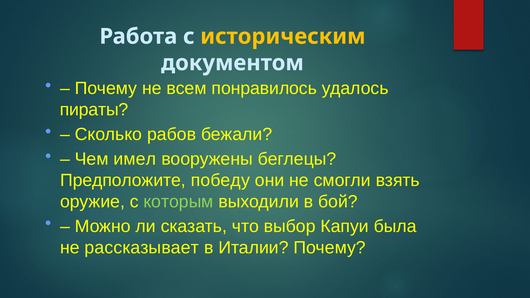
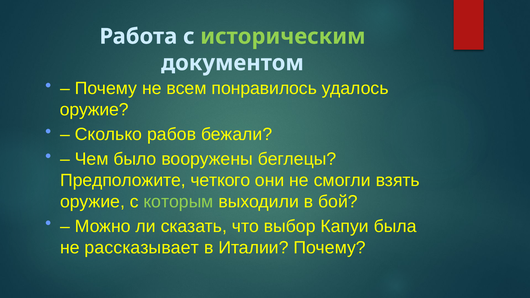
историческим colour: yellow -> light green
пираты at (94, 110): пираты -> оружие
имел: имел -> было
победу: победу -> четкого
